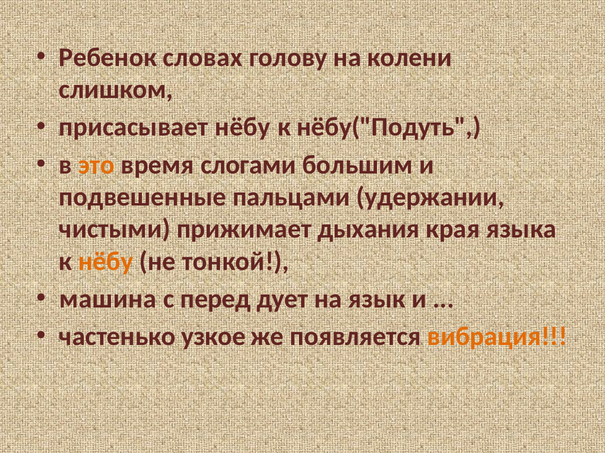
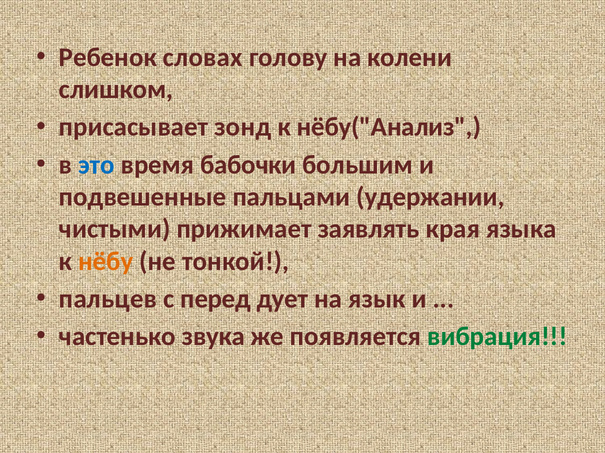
присасывает нёбу: нёбу -> зонд
нёбу("Подуть: нёбу("Подуть -> нёбу("Анализ
это colour: orange -> blue
слогами: слогами -> бабочки
дыхания: дыхания -> заявлять
машина: машина -> пальцев
узкое: узкое -> звука
вибрация colour: orange -> green
